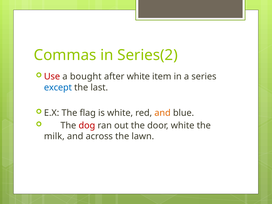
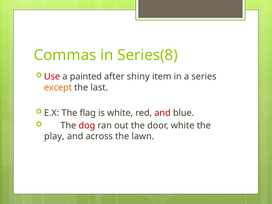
Series(2: Series(2 -> Series(8
bought: bought -> painted
after white: white -> shiny
except colour: blue -> orange
and at (163, 113) colour: orange -> red
milk: milk -> play
